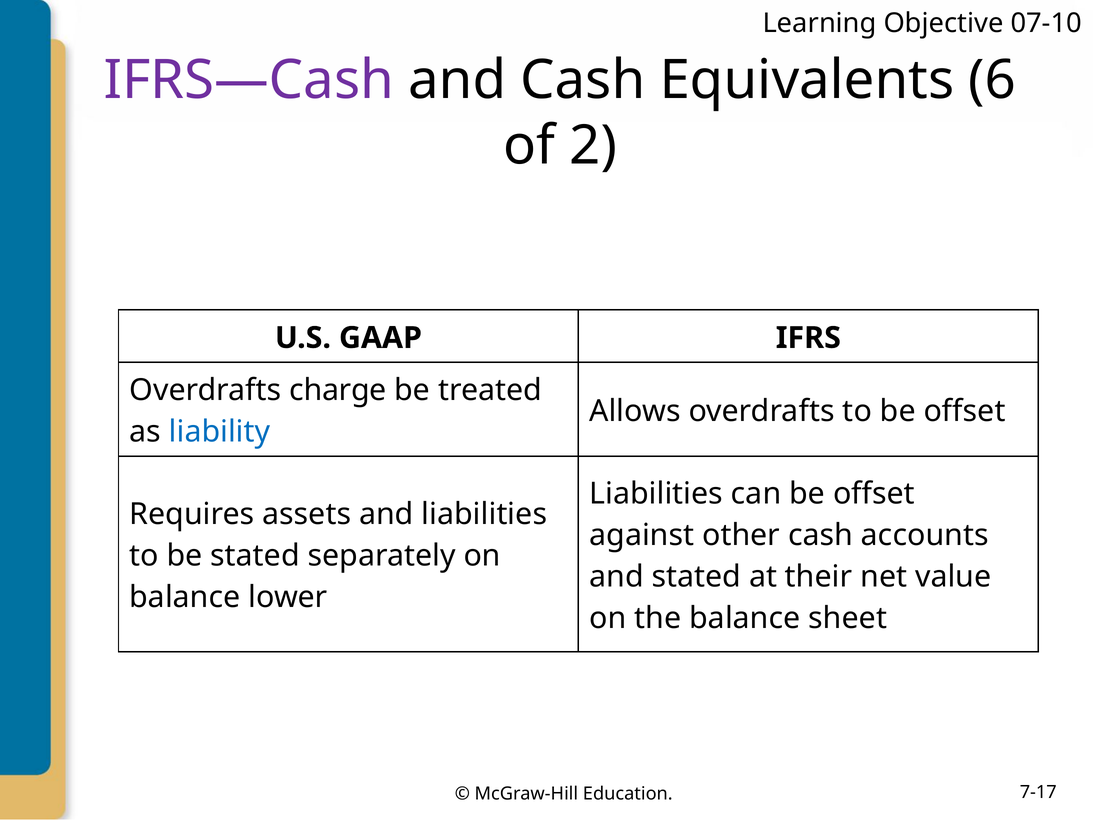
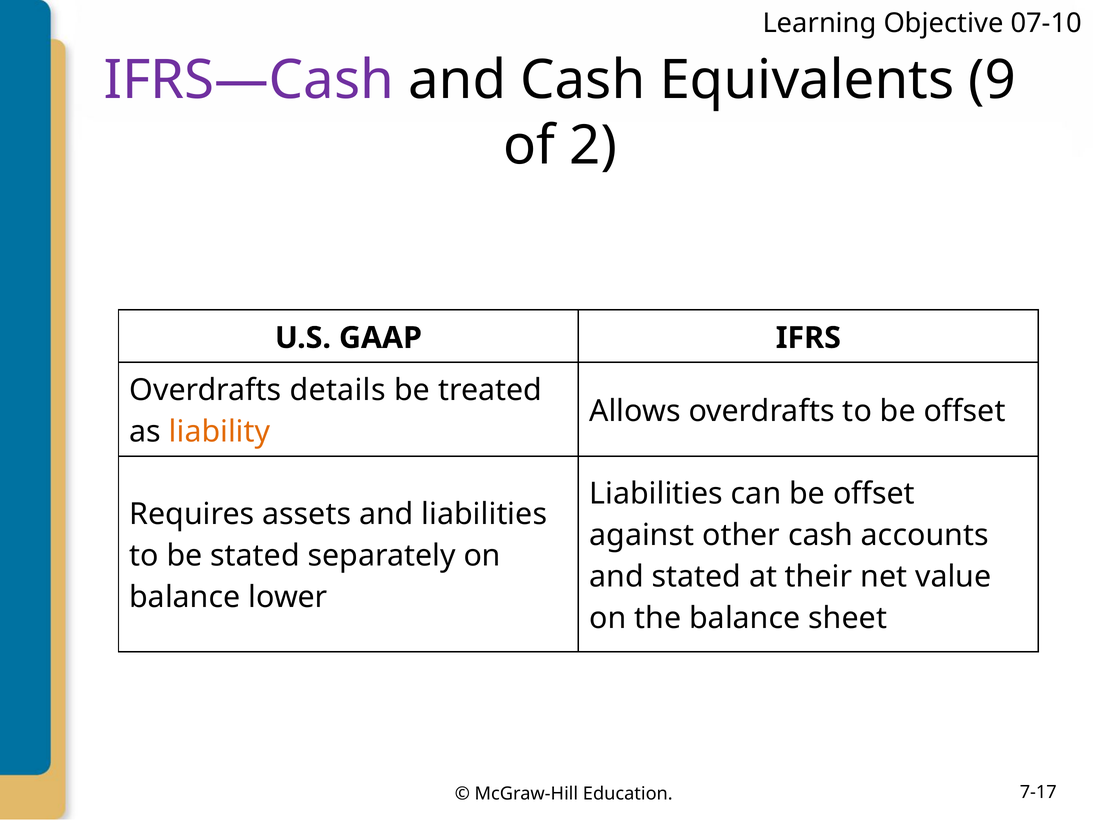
6: 6 -> 9
charge: charge -> details
liability colour: blue -> orange
